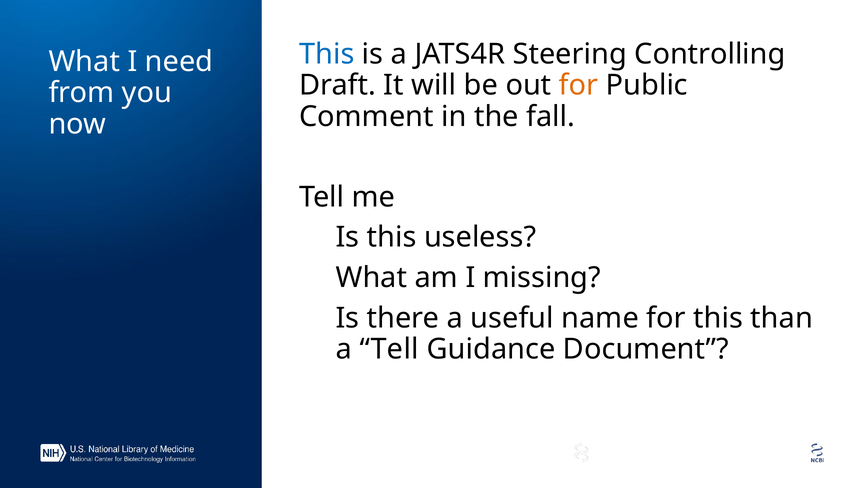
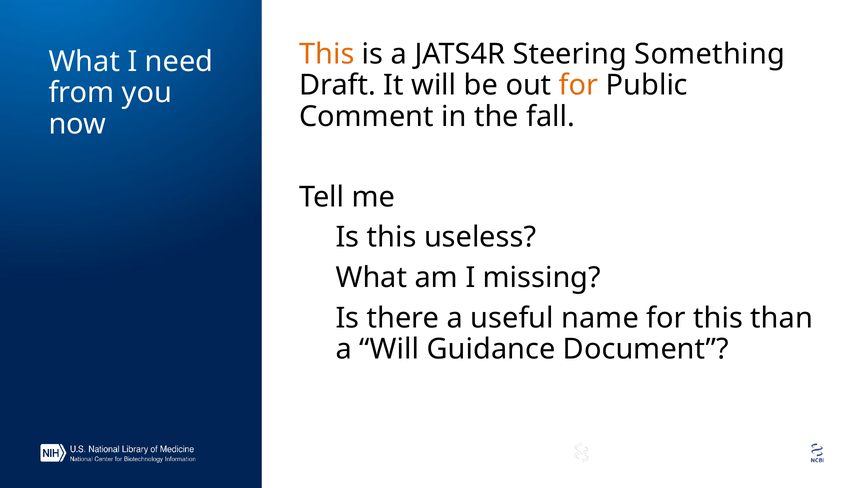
This at (327, 54) colour: blue -> orange
Controlling: Controlling -> Something
a Tell: Tell -> Will
